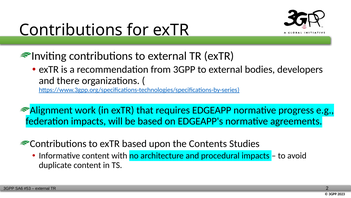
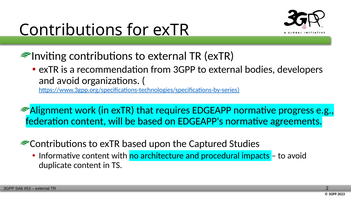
and there: there -> avoid
federation impacts: impacts -> content
Contents: Contents -> Captured
